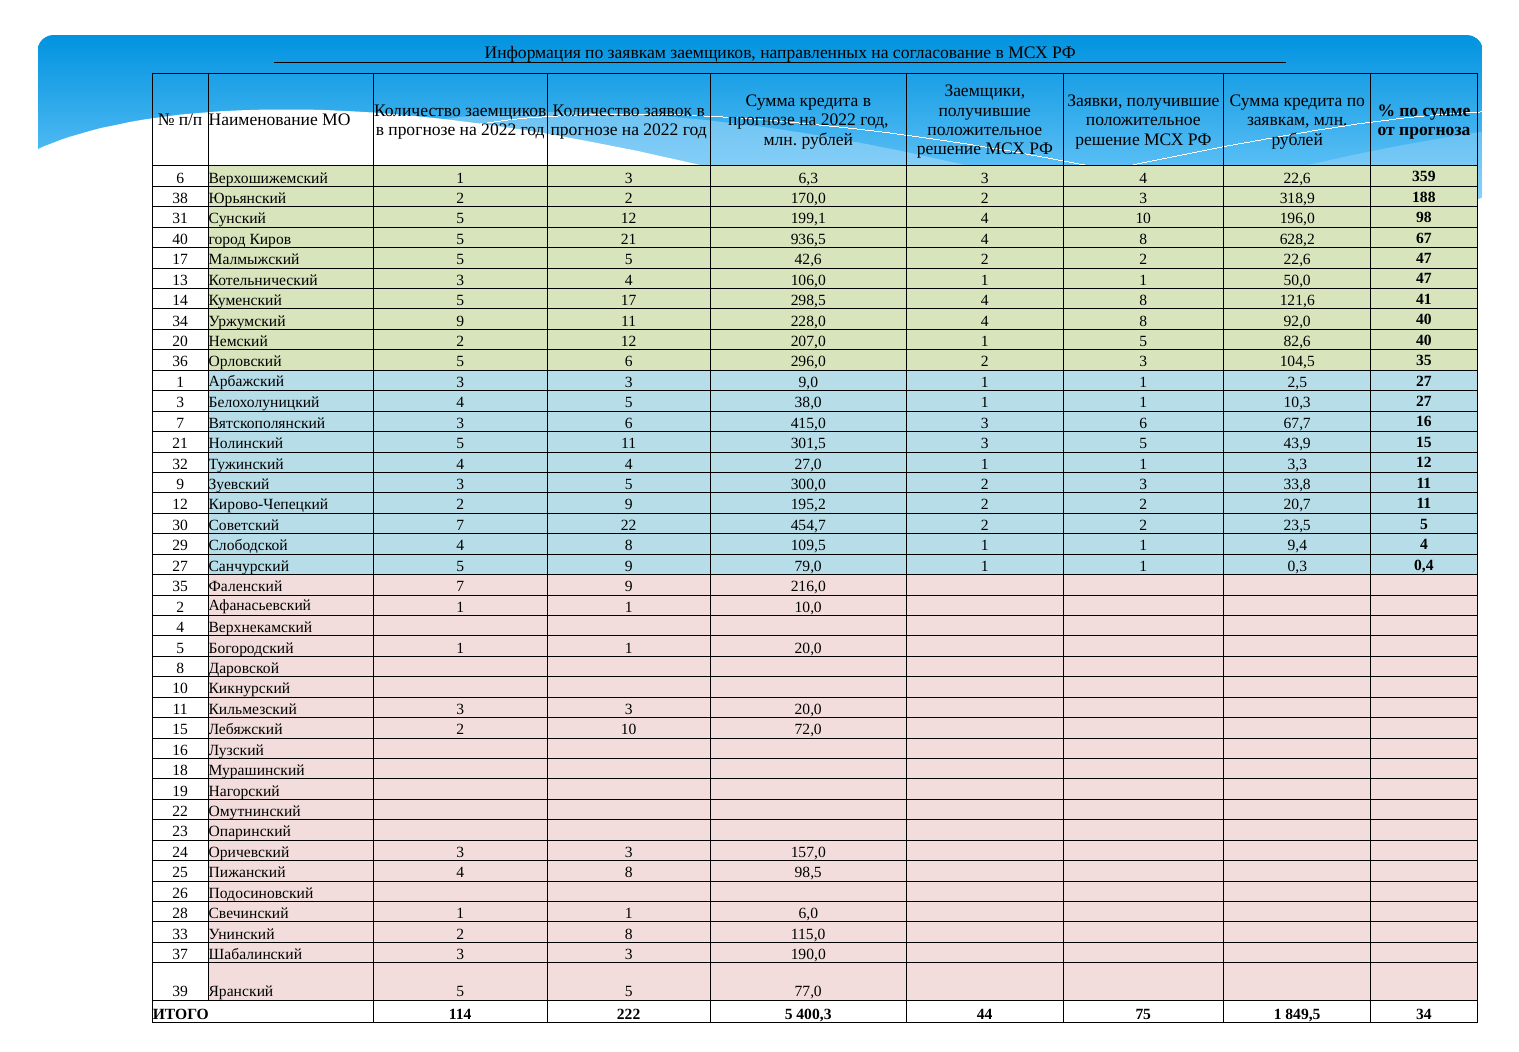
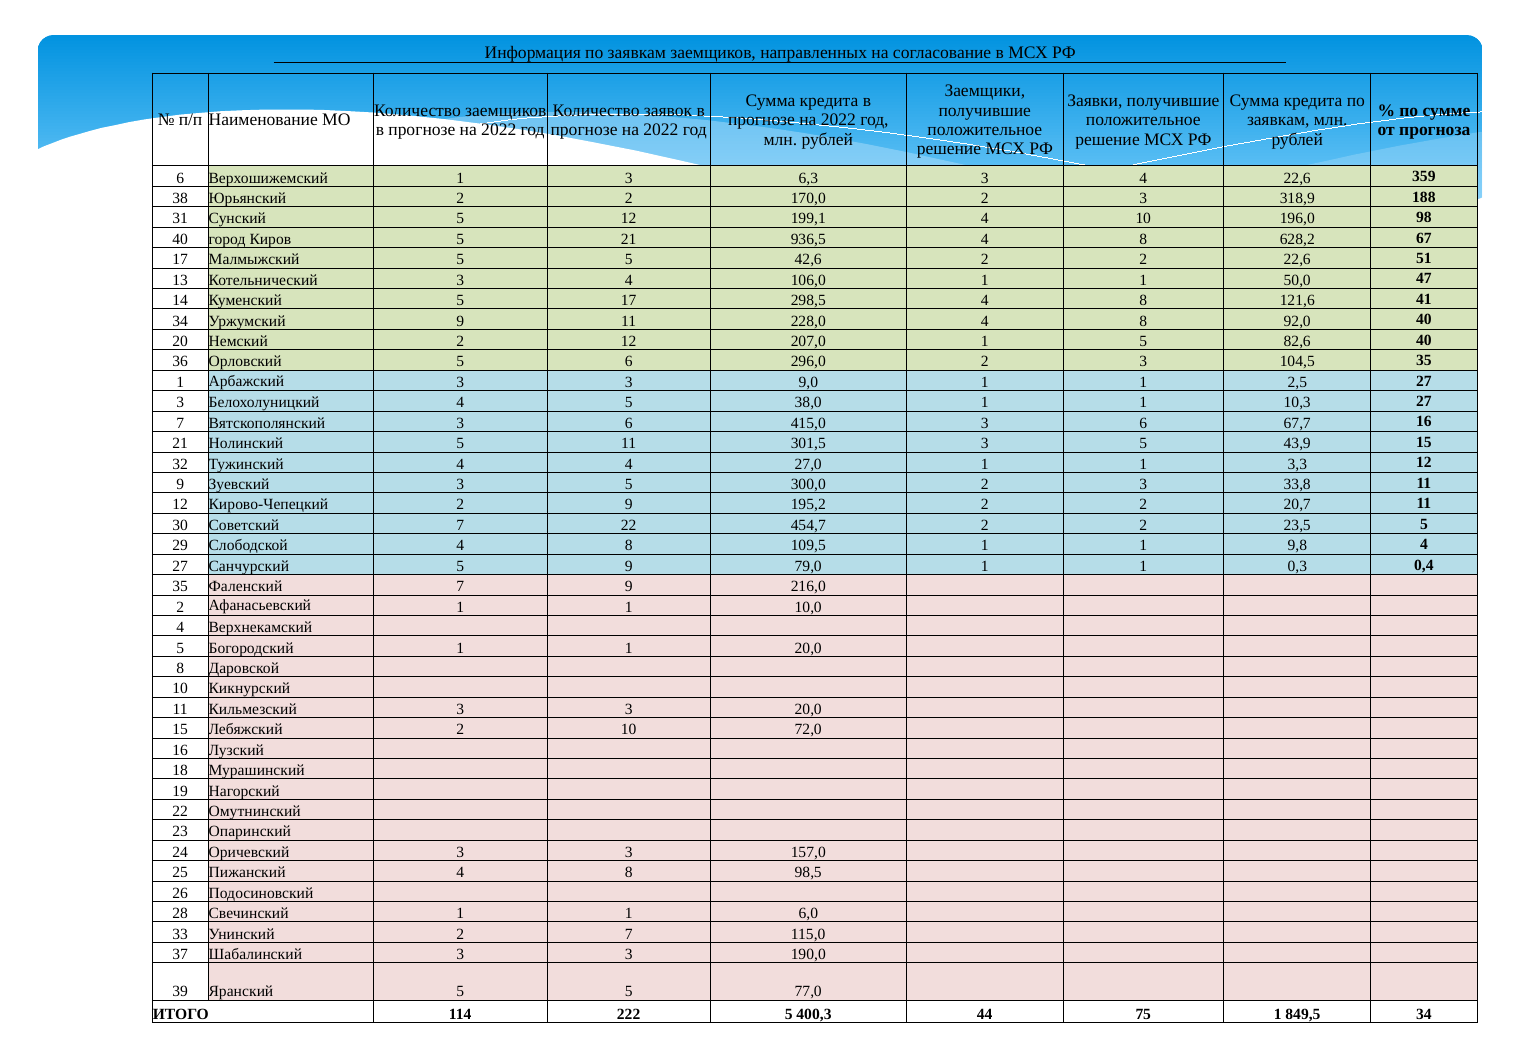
22,6 47: 47 -> 51
9,4: 9,4 -> 9,8
2 8: 8 -> 7
